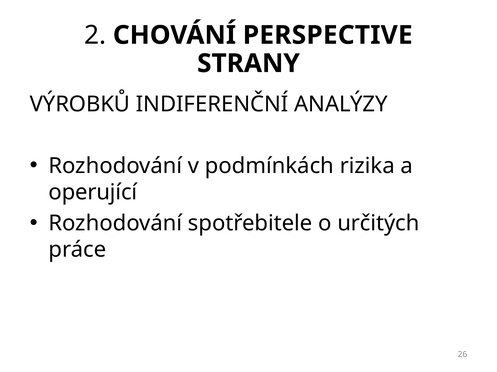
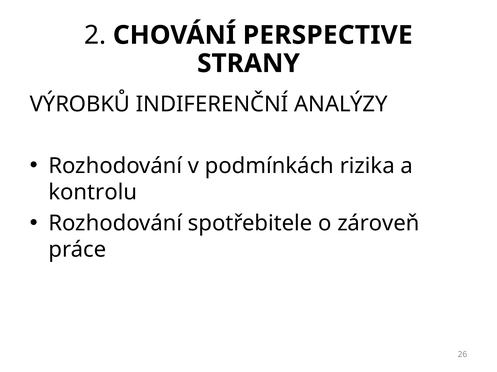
operující: operující -> kontrolu
určitých: určitých -> zároveň
